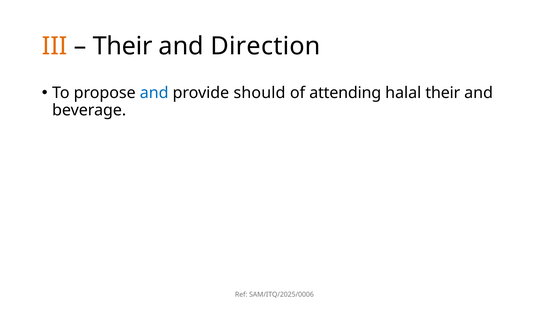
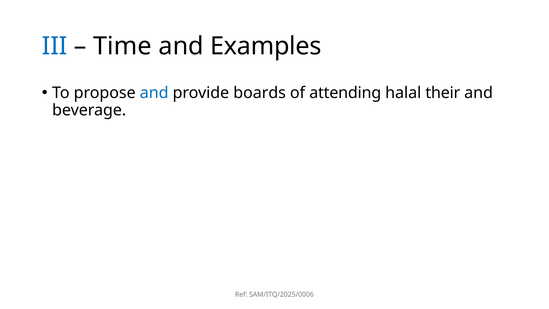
III colour: orange -> blue
Their at (123, 46): Their -> Time
Direction: Direction -> Examples
should: should -> boards
